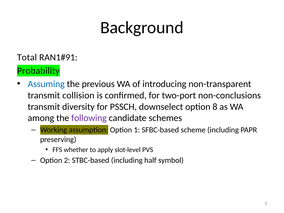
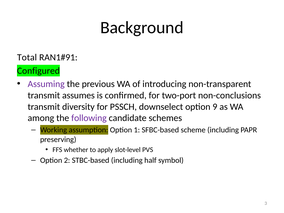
Probability: Probability -> Configured
Assuming colour: blue -> purple
collision: collision -> assumes
8: 8 -> 9
